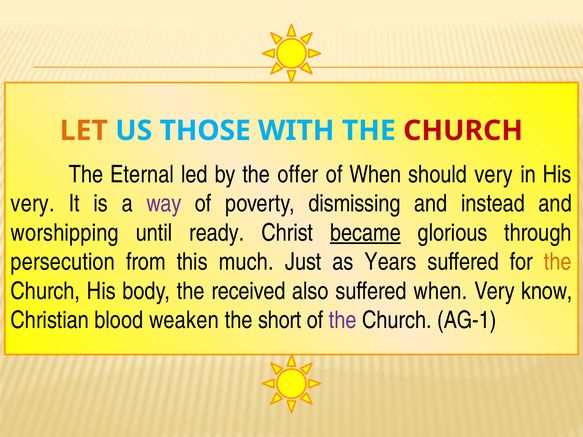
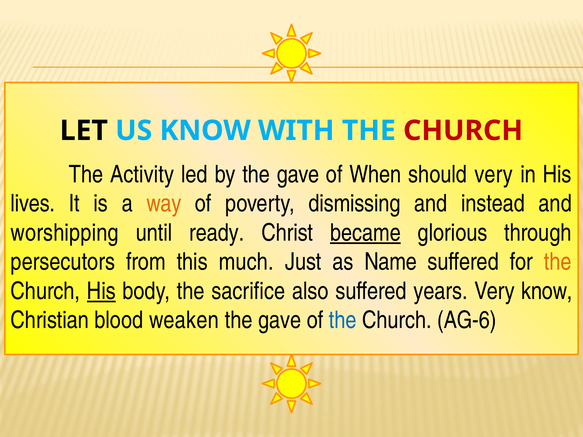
LET colour: orange -> black
US THOSE: THOSE -> KNOW
Eternal: Eternal -> Activity
by the offer: offer -> gave
very at (33, 204): very -> lives
way colour: purple -> orange
persecution: persecution -> persecutors
Years: Years -> Name
His at (101, 291) underline: none -> present
received: received -> sacrifice
suffered when: when -> years
short at (280, 320): short -> gave
the at (343, 320) colour: purple -> blue
AG-1: AG-1 -> AG-6
